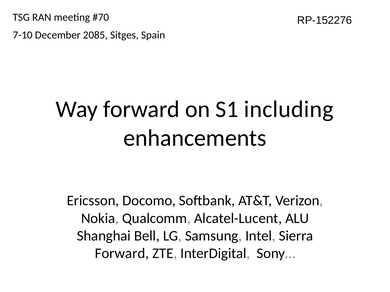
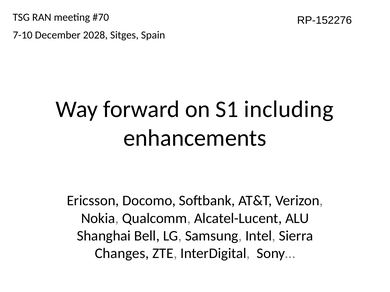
2085: 2085 -> 2028
Forward at (122, 254): Forward -> Changes
